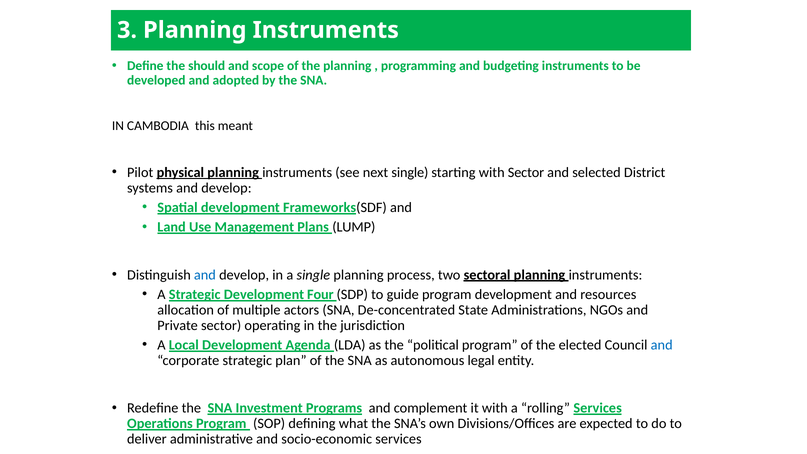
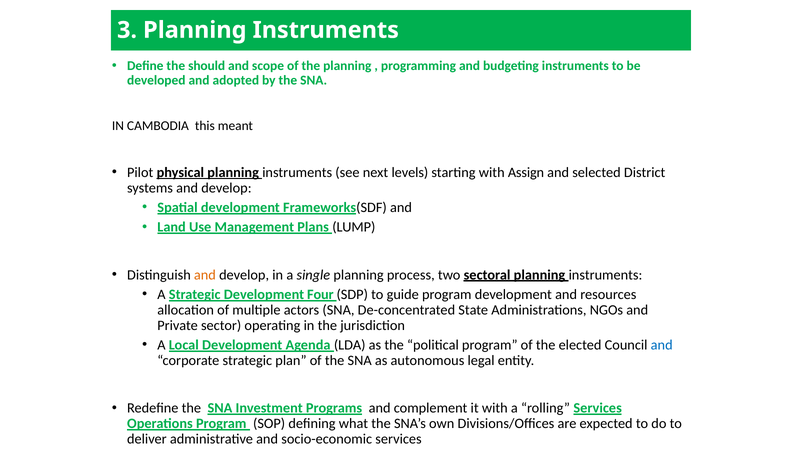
next single: single -> levels
with Sector: Sector -> Assign
and at (205, 275) colour: blue -> orange
